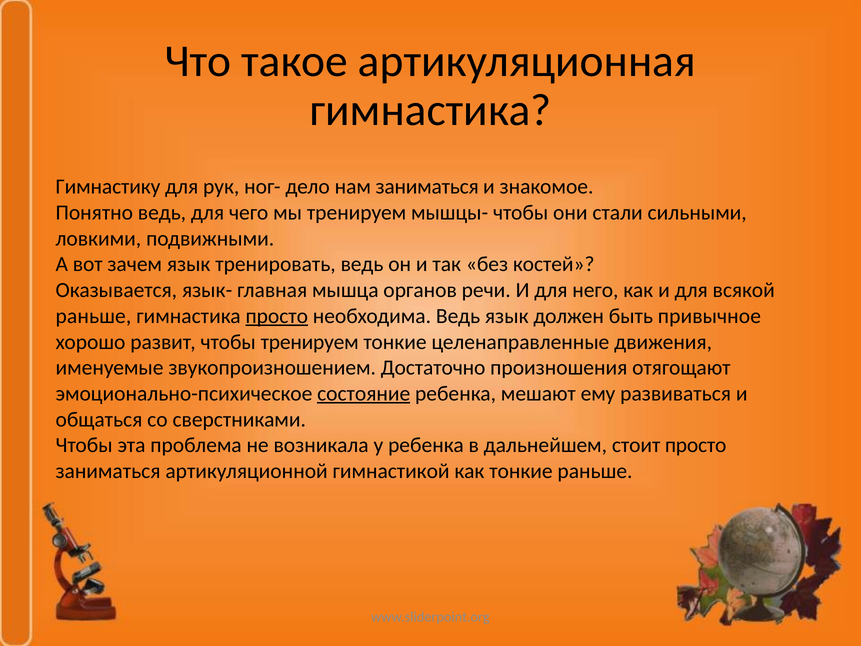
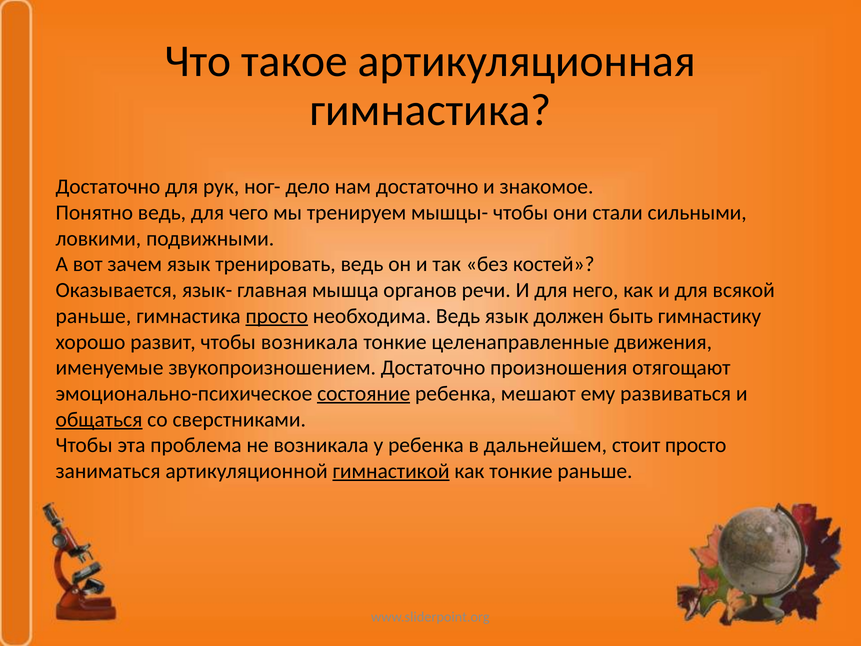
Гимнастику at (108, 187): Гимнастику -> Достаточно
нам заниматься: заниматься -> достаточно
привычное: привычное -> гимнастику
чтобы тренируем: тренируем -> возникала
общаться underline: none -> present
гимнастикой underline: none -> present
